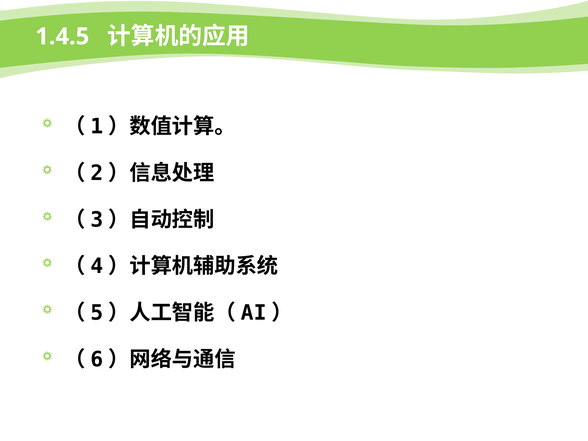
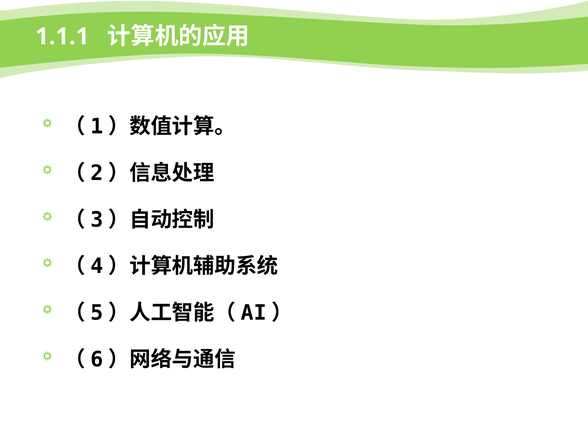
1.4.5: 1.4.5 -> 1.1.1
